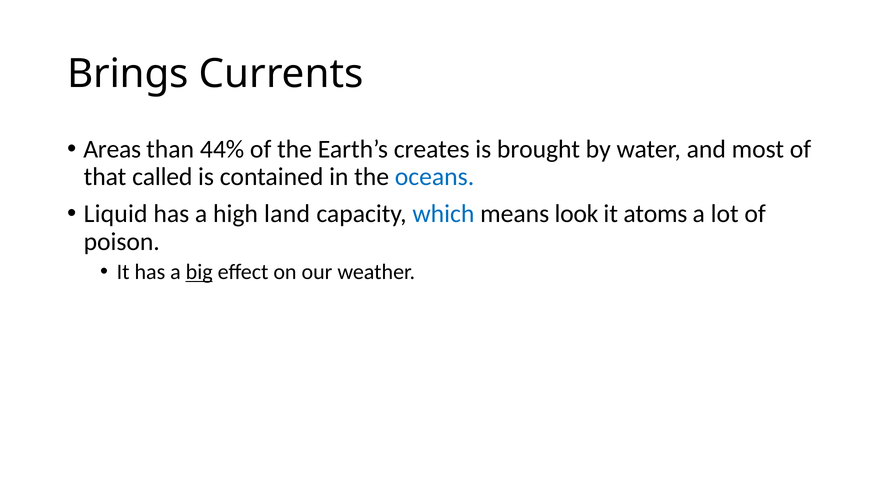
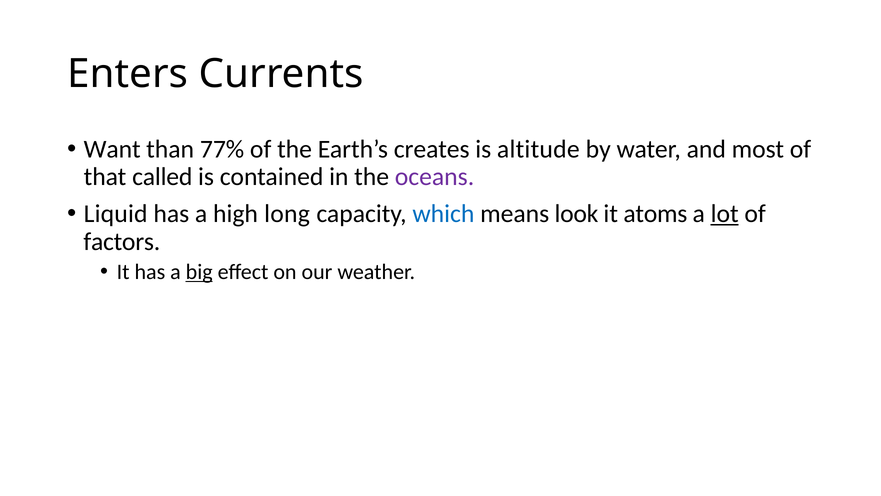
Brings: Brings -> Enters
Areas: Areas -> Want
44%: 44% -> 77%
brought: brought -> altitude
oceans colour: blue -> purple
land: land -> long
lot underline: none -> present
poison: poison -> factors
